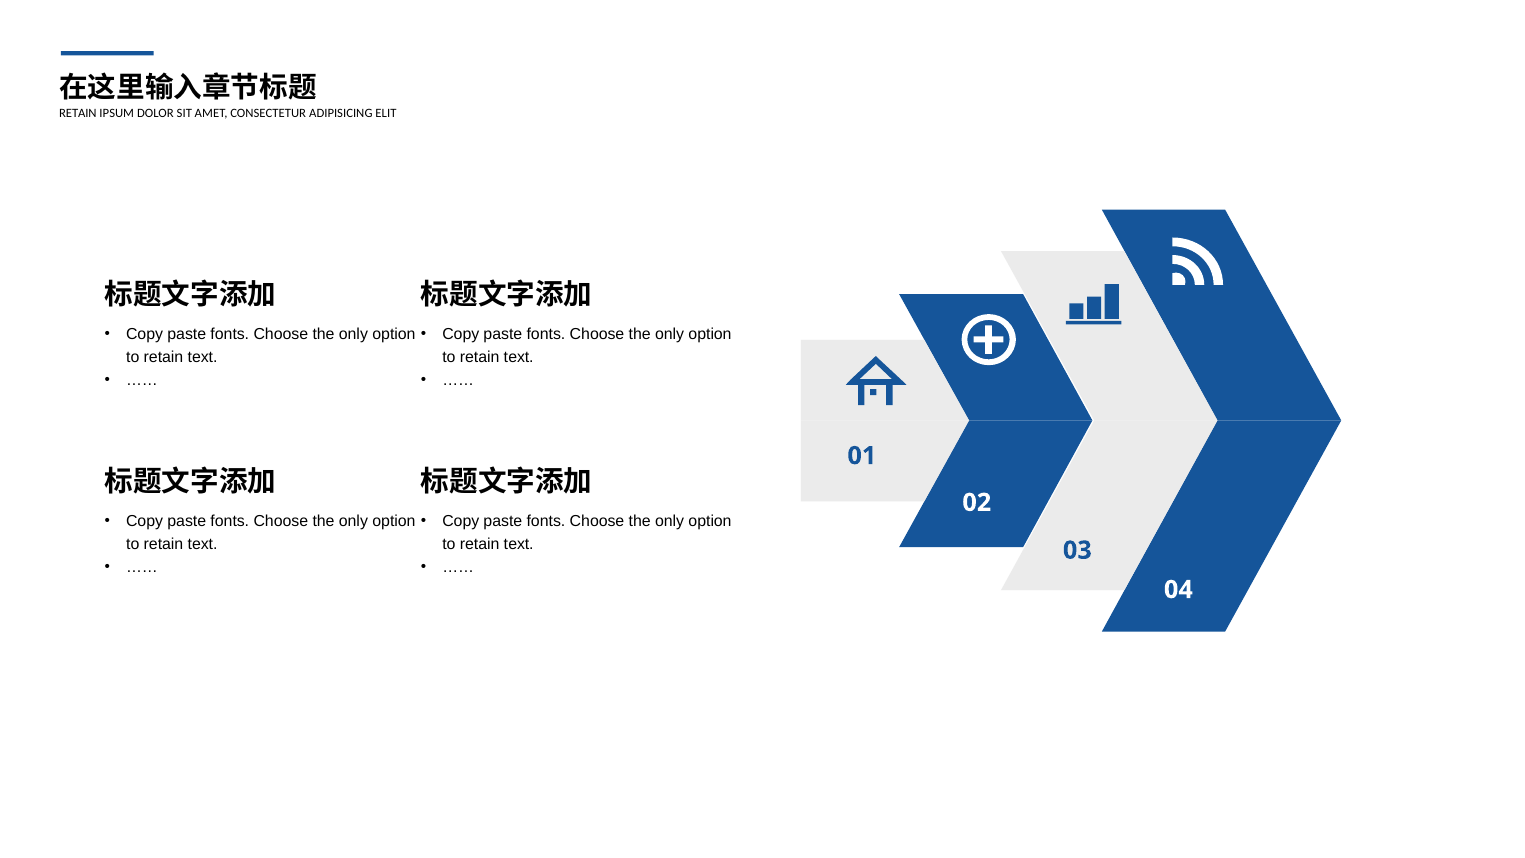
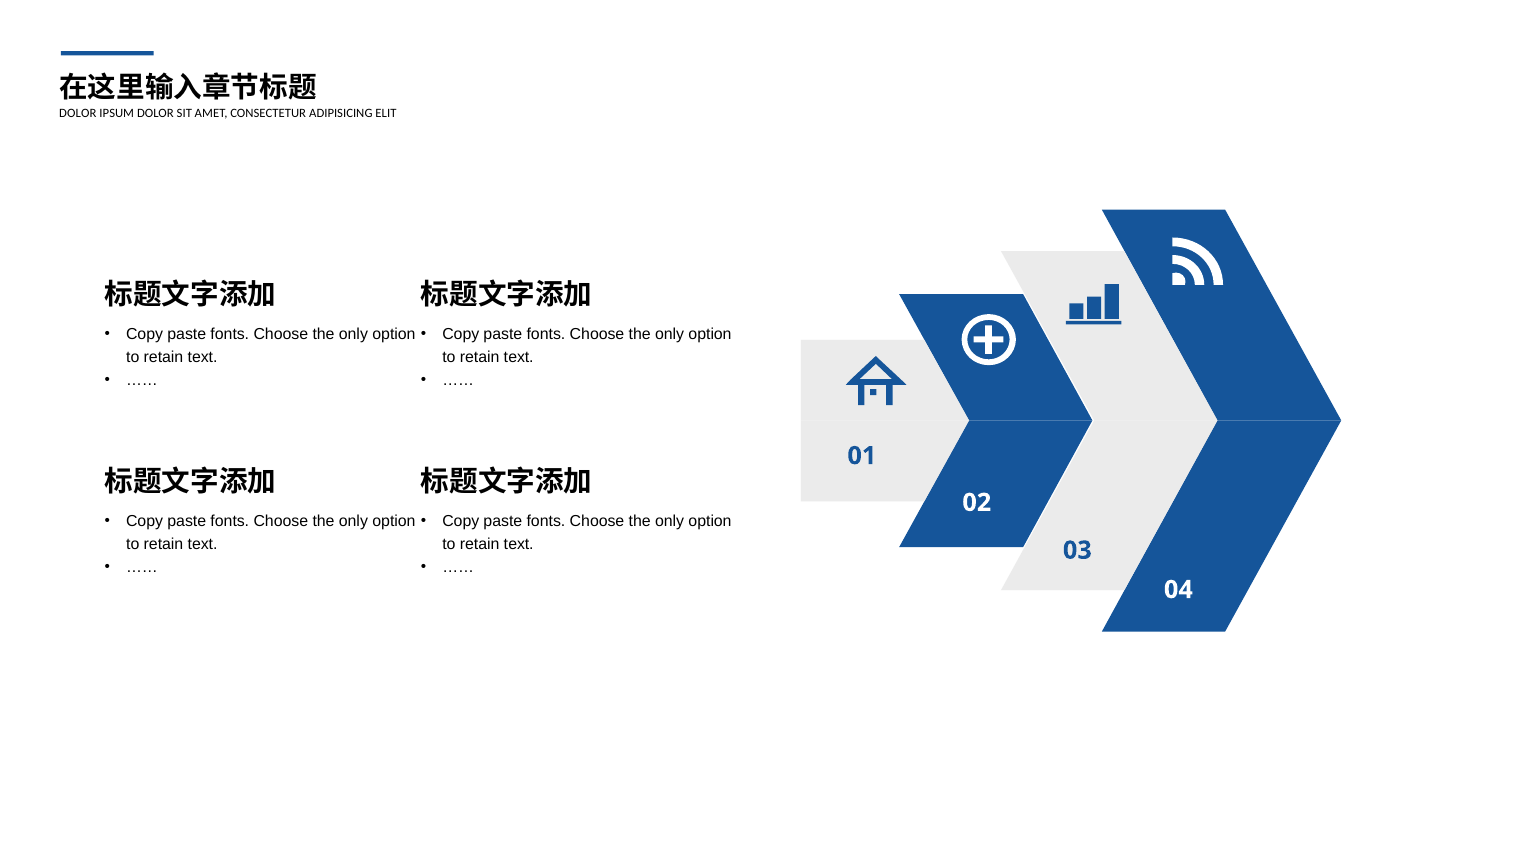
RETAIN at (78, 113): RETAIN -> DOLOR
